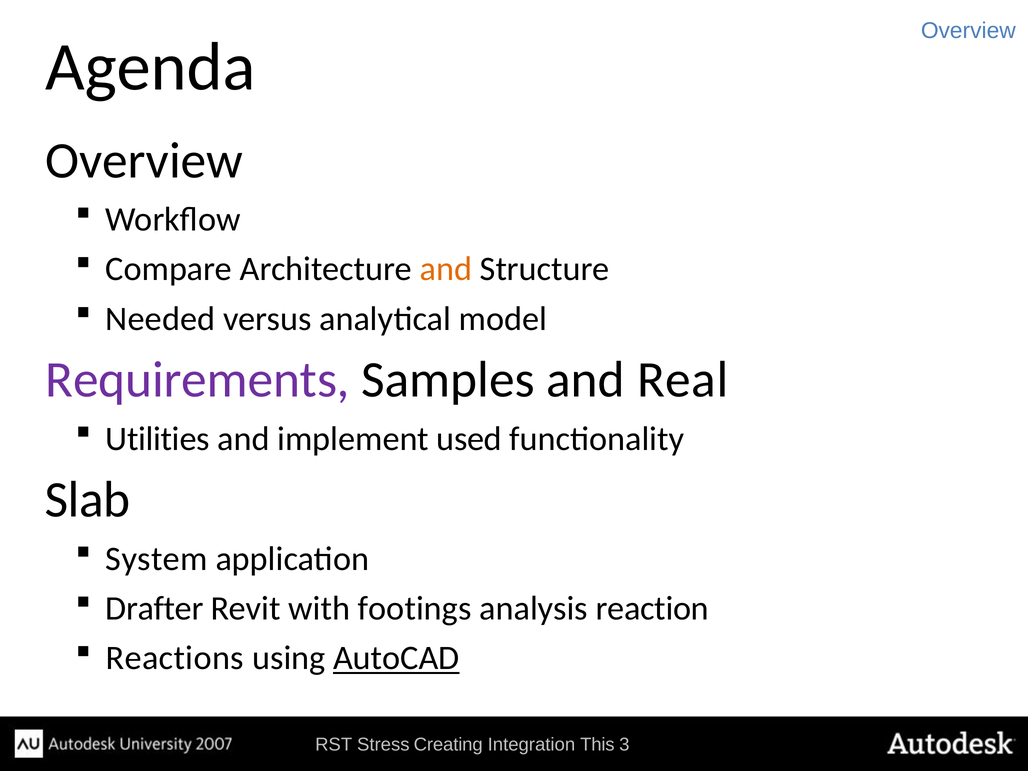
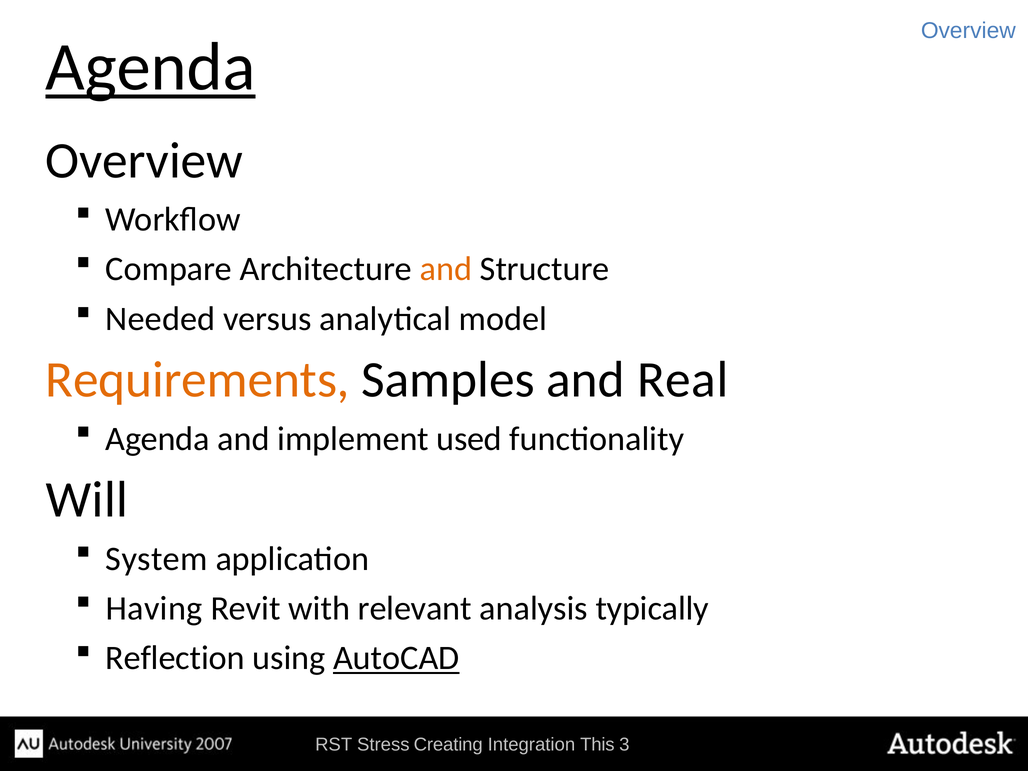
Agenda at (150, 67) underline: none -> present
Requirements colour: purple -> orange
Utilities at (158, 439): Utilities -> Agenda
Slab: Slab -> Will
Drafter: Drafter -> Having
footings: footings -> relevant
reaction: reaction -> typically
Reactions: Reactions -> Reflection
